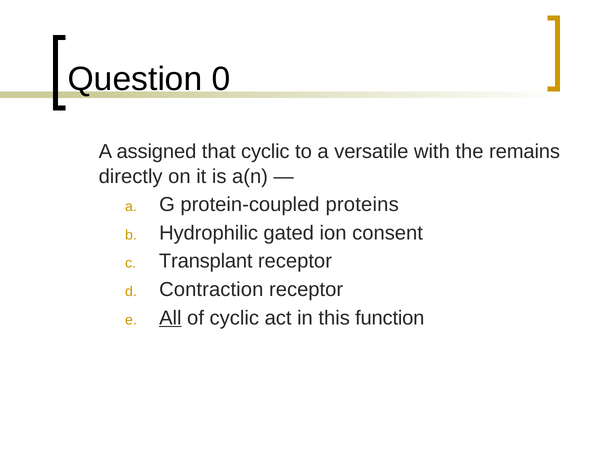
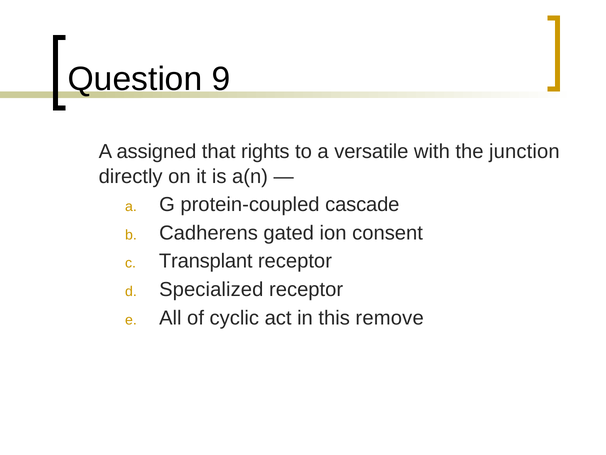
0: 0 -> 9
that cyclic: cyclic -> rights
remains: remains -> junction
proteins: proteins -> cascade
Hydrophilic: Hydrophilic -> Cadherens
Contraction: Contraction -> Specialized
All underline: present -> none
function: function -> remove
